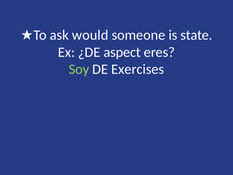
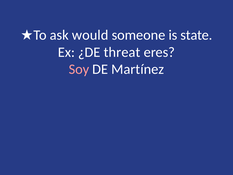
aspect: aspect -> threat
Soy colour: light green -> pink
Exercises: Exercises -> Martínez
